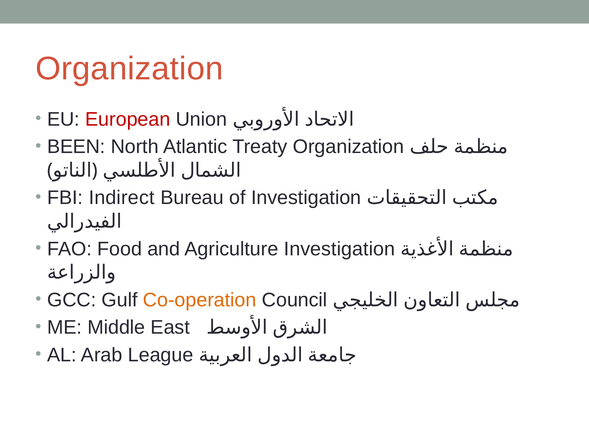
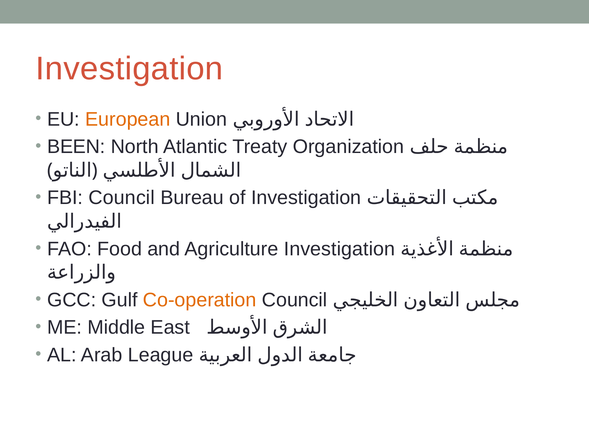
Organization at (129, 69): Organization -> Investigation
European colour: red -> orange
FBI Indirect: Indirect -> Council
